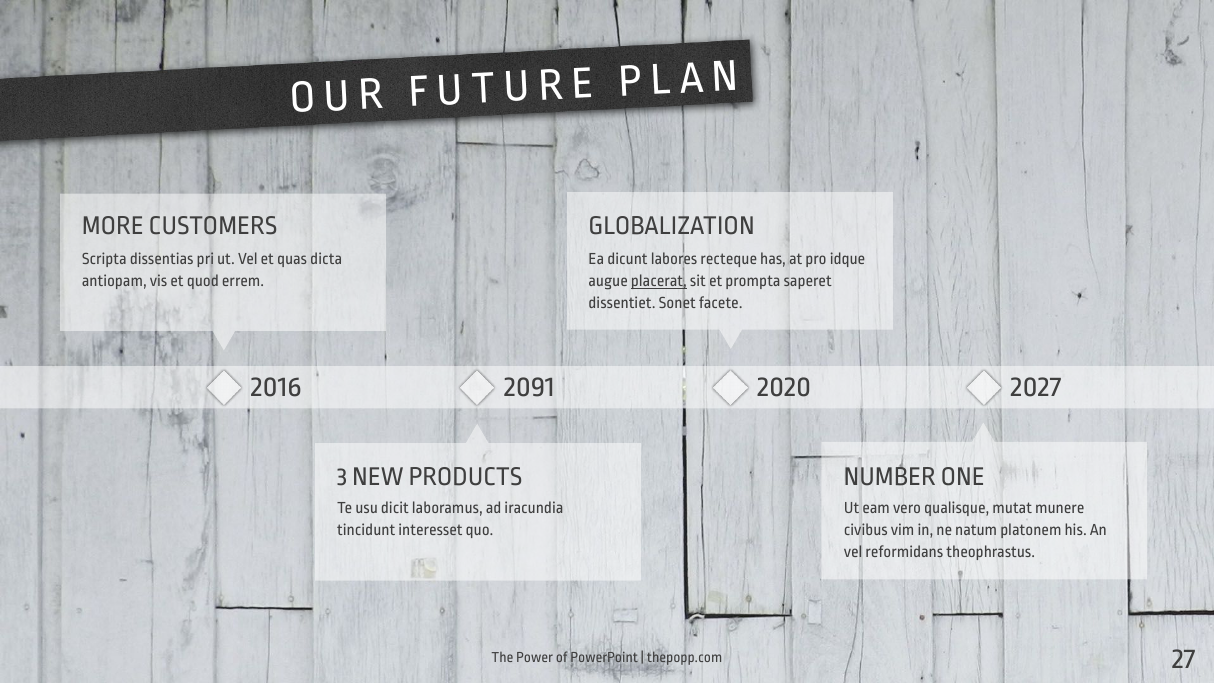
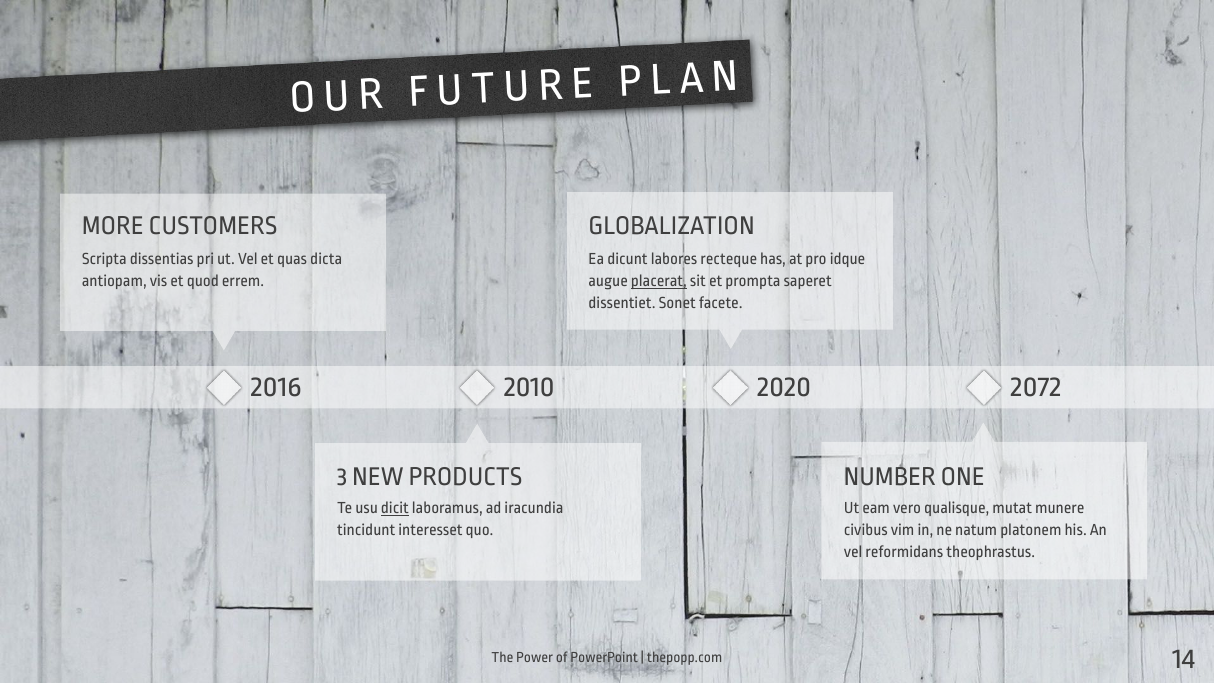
2091: 2091 -> 2010
2027: 2027 -> 2072
dicit underline: none -> present
27: 27 -> 14
